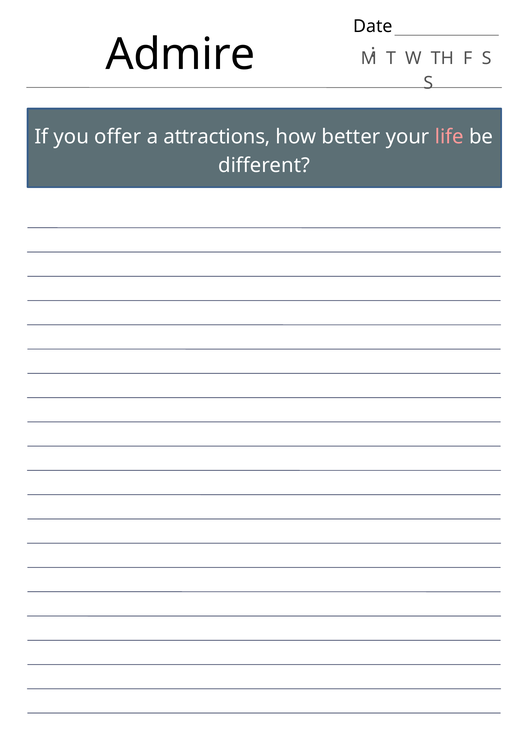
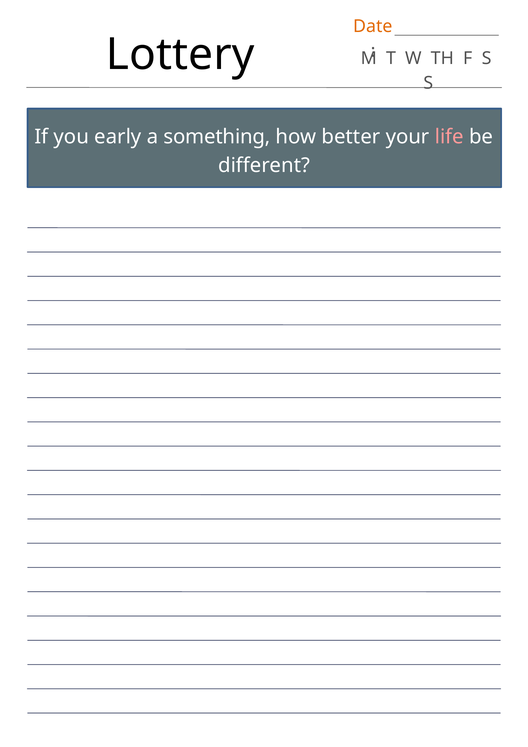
Date colour: black -> orange
Admire: Admire -> Lottery
offer: offer -> early
attractions: attractions -> something
